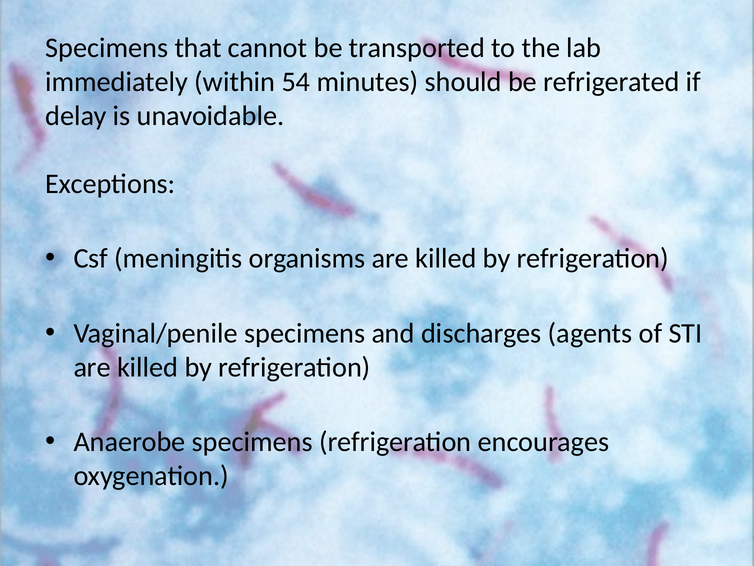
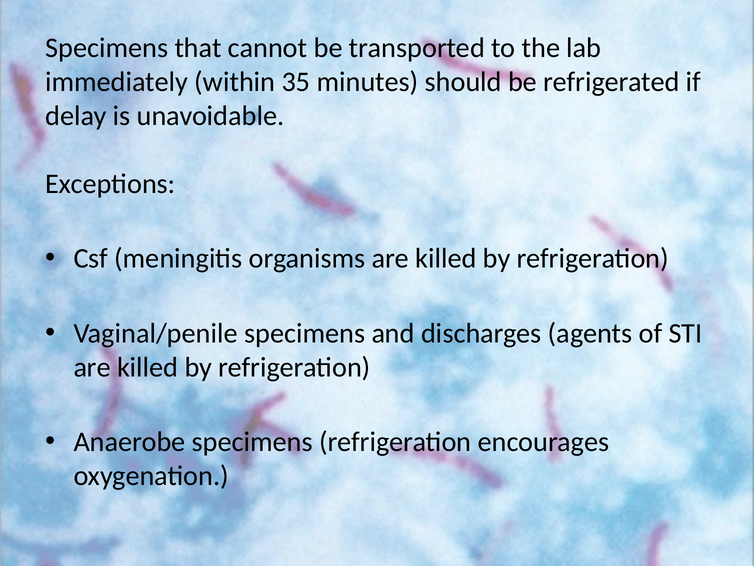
54: 54 -> 35
